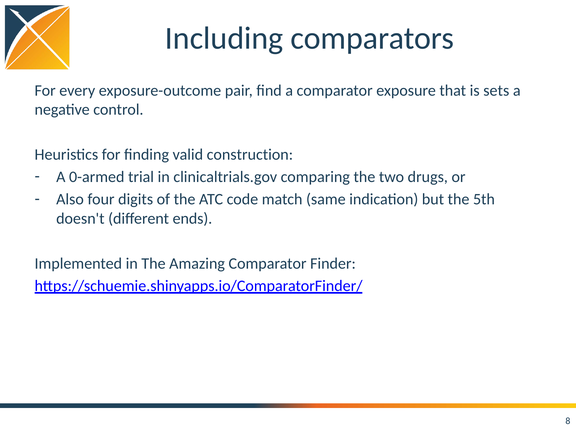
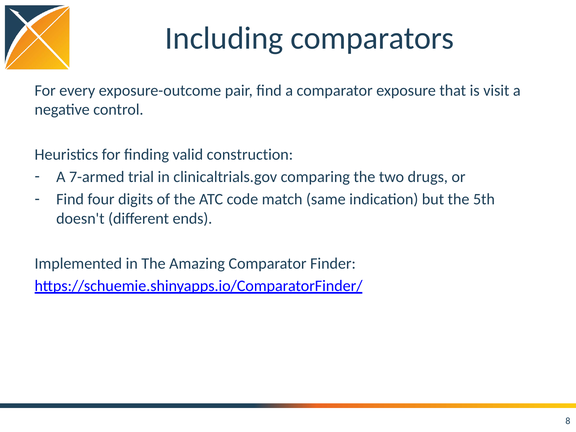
sets: sets -> visit
0-armed: 0-armed -> 7-armed
Also at (70, 199): Also -> Find
